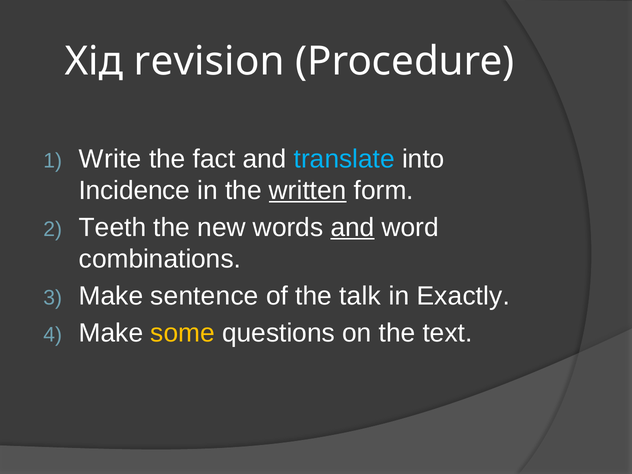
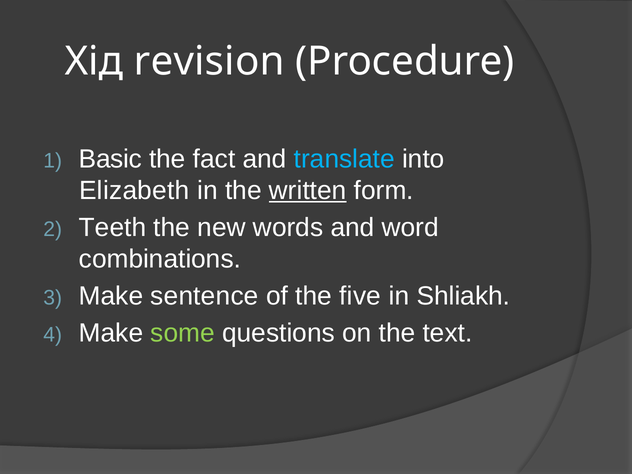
Write: Write -> Basic
Incidence: Incidence -> Elizabeth
and at (353, 227) underline: present -> none
talk: talk -> five
Exactly: Exactly -> Shliakh
some colour: yellow -> light green
